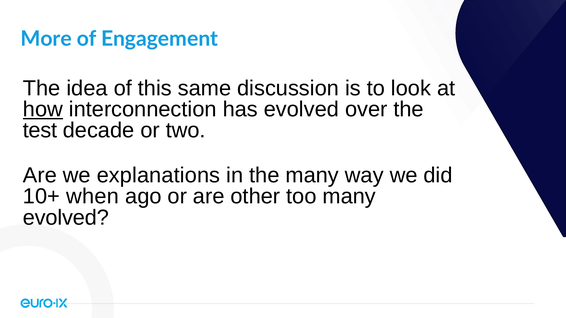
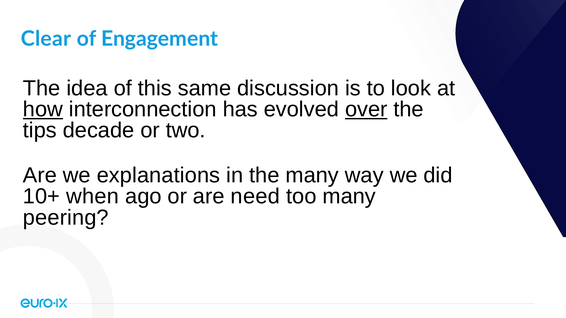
More: More -> Clear
over underline: none -> present
test: test -> tips
other: other -> need
evolved at (66, 218): evolved -> peering
